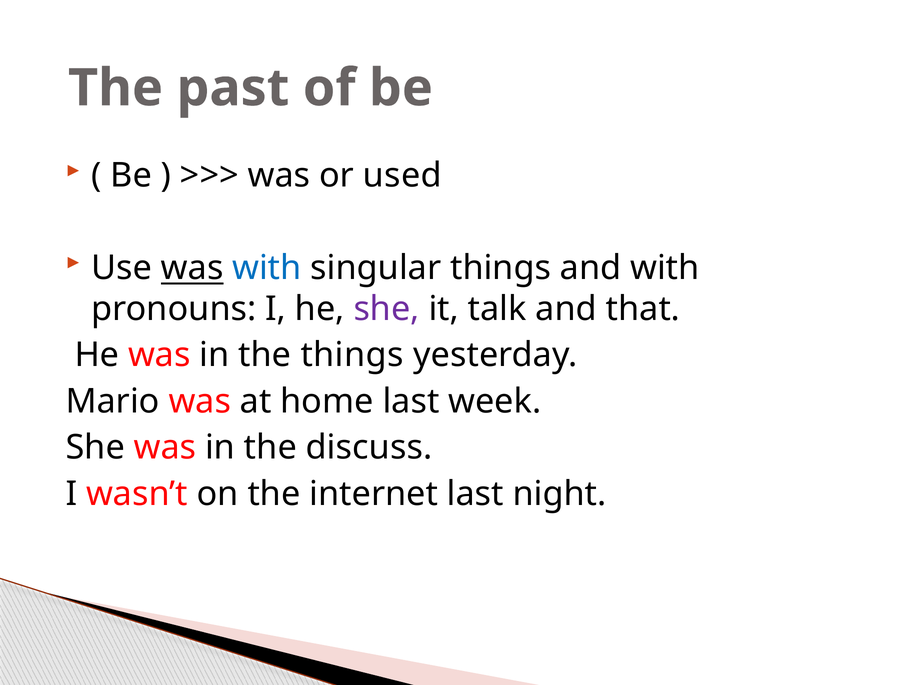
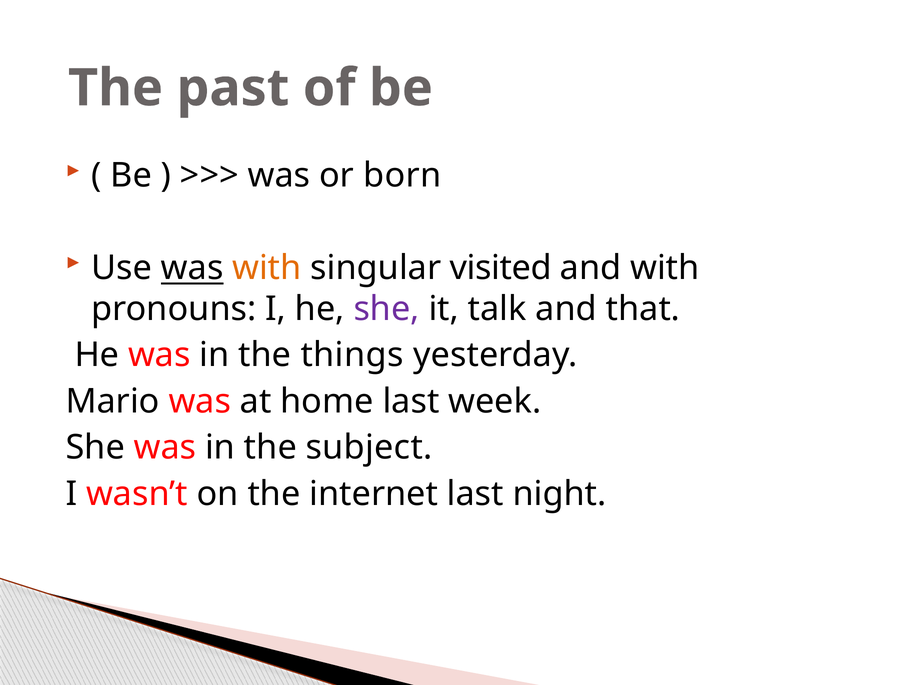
used: used -> born
with at (267, 268) colour: blue -> orange
singular things: things -> visited
discuss: discuss -> subject
